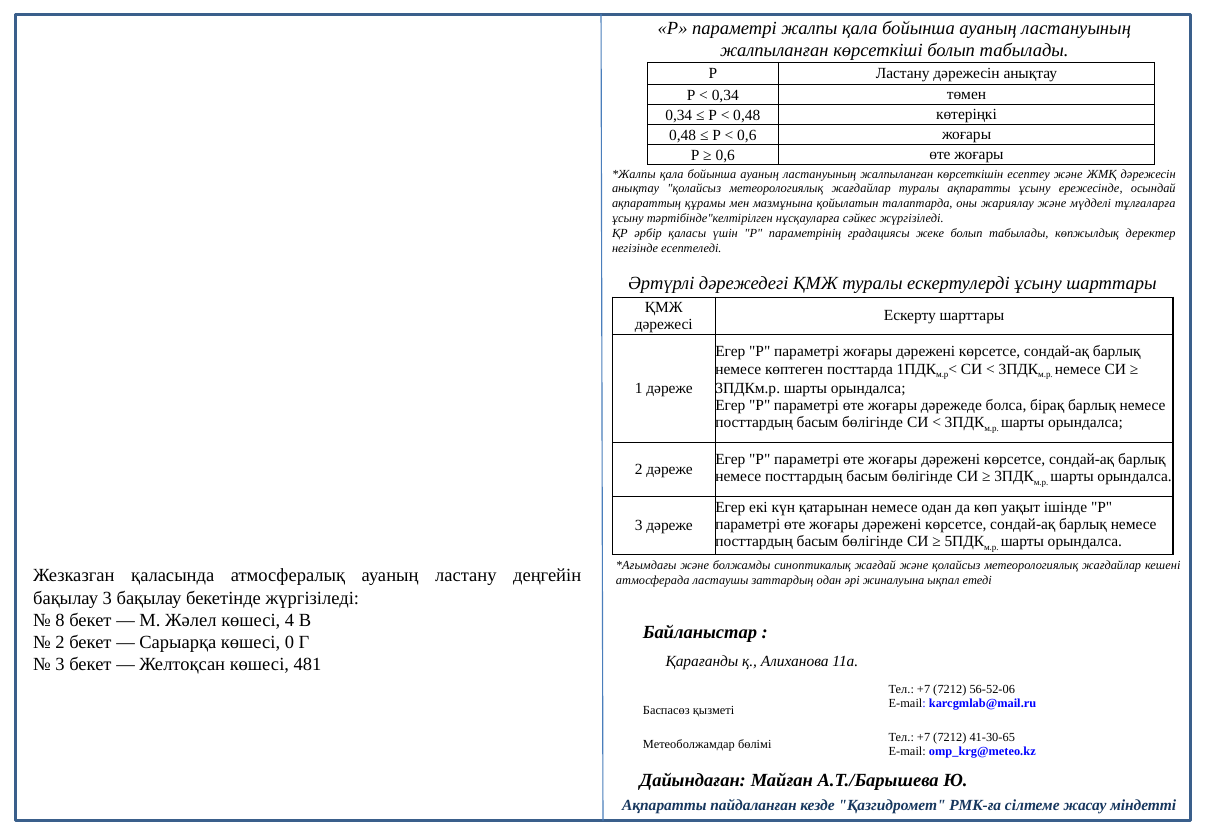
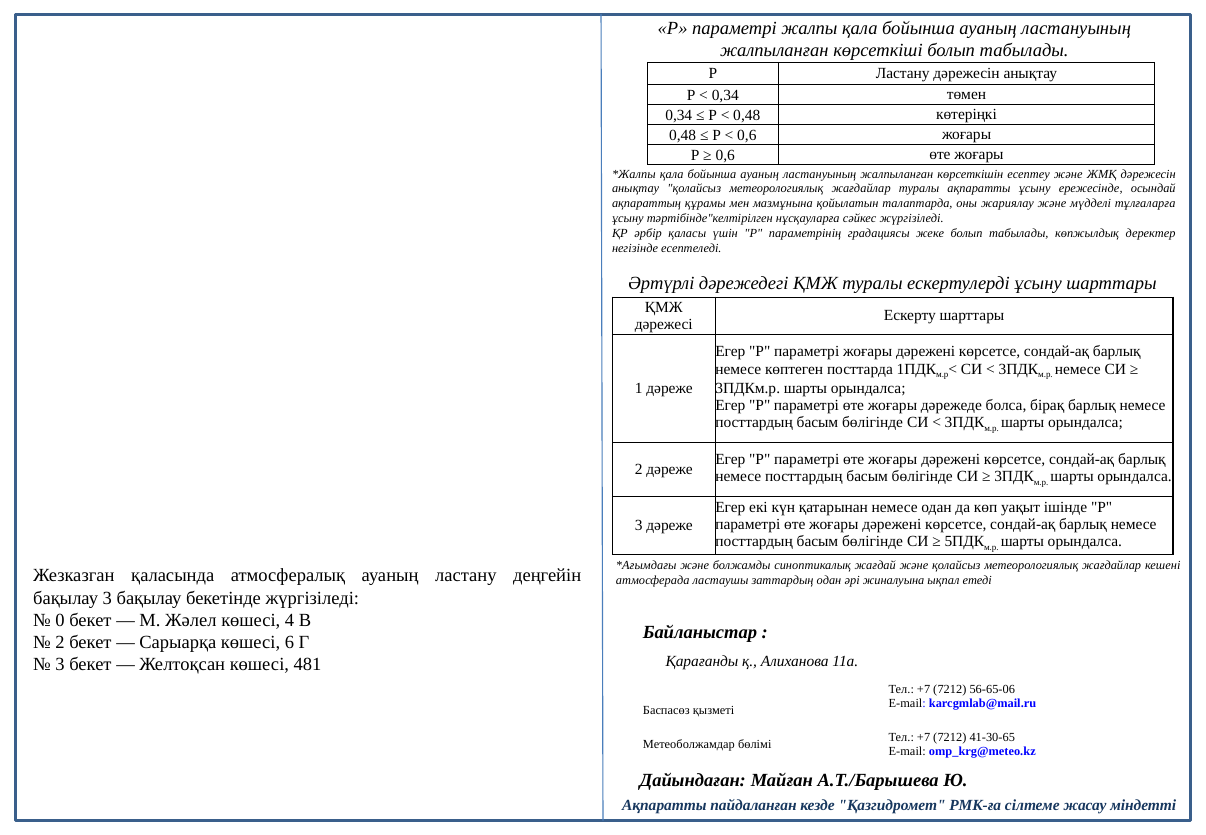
8: 8 -> 0
0: 0 -> 6
56-52-06: 56-52-06 -> 56-65-06
